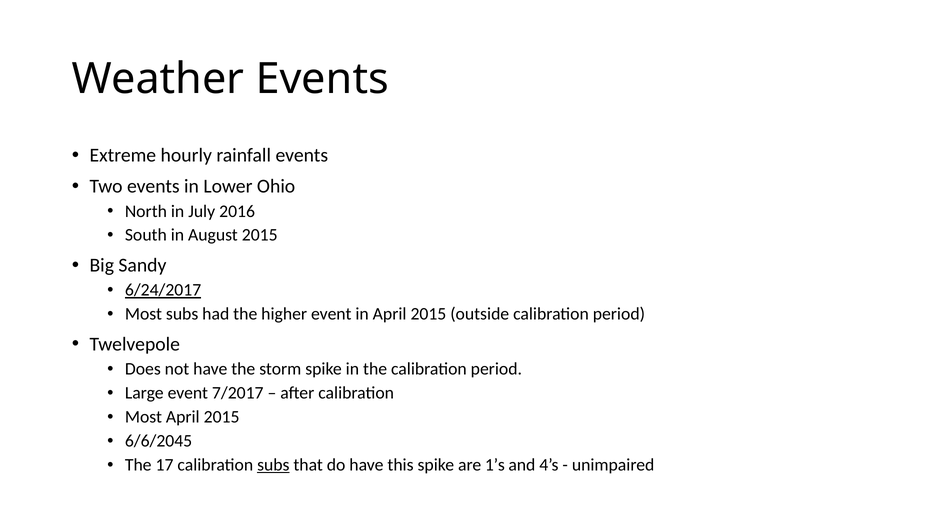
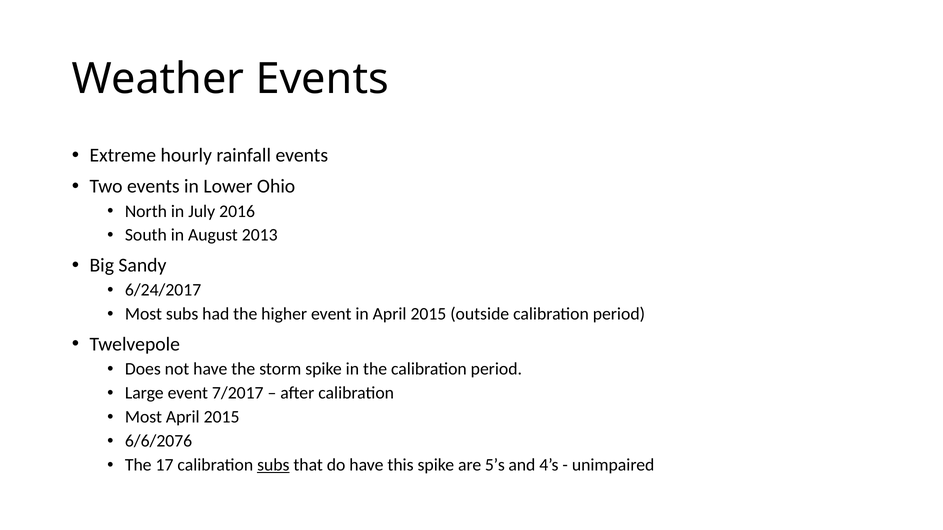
August 2015: 2015 -> 2013
6/24/2017 underline: present -> none
6/6/2045: 6/6/2045 -> 6/6/2076
1’s: 1’s -> 5’s
